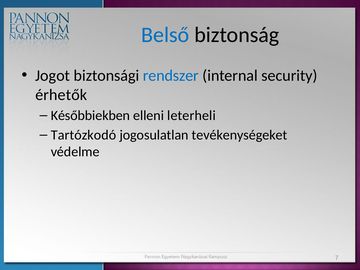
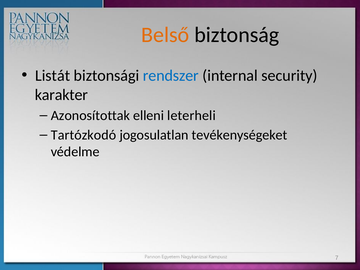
Belső colour: blue -> orange
Jogot: Jogot -> Listát
érhetők: érhetők -> karakter
Későbbiekben: Későbbiekben -> Azonosítottak
